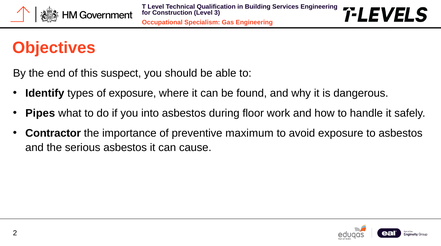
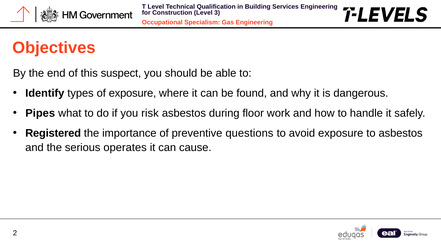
into: into -> risk
Contractor: Contractor -> Registered
maximum: maximum -> questions
serious asbestos: asbestos -> operates
